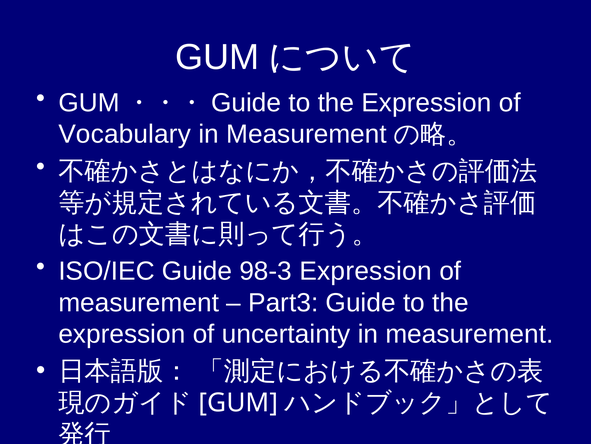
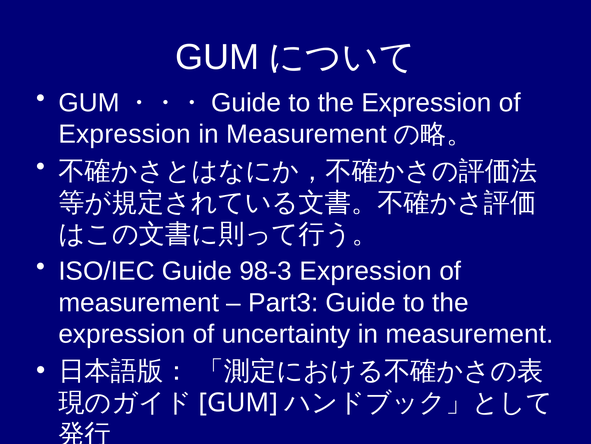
Vocabulary at (125, 134): Vocabulary -> Expression
